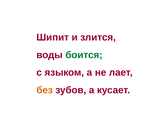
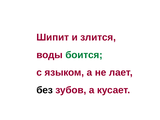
без colour: orange -> black
